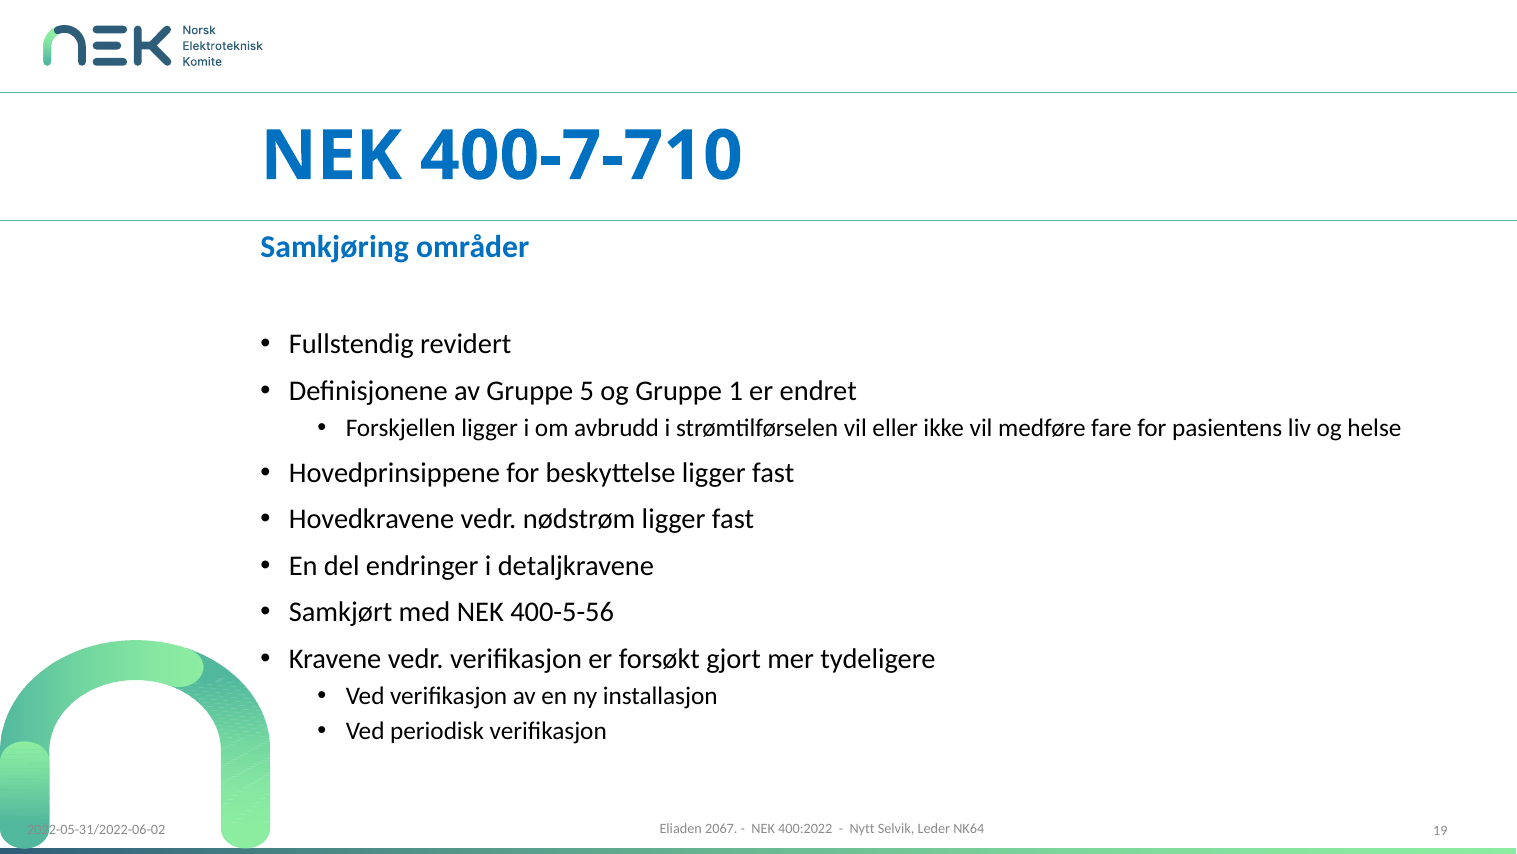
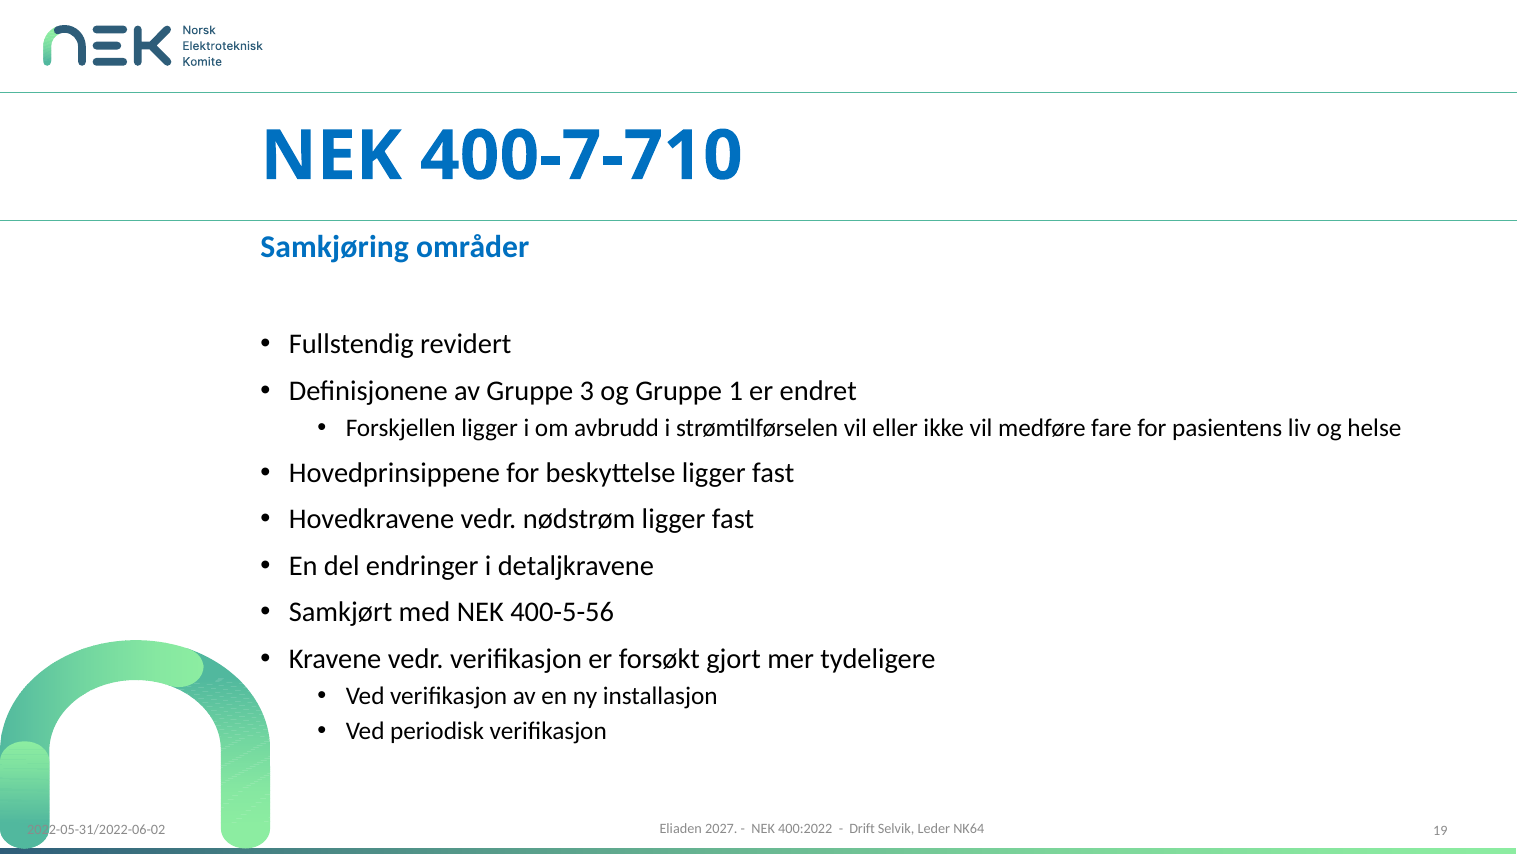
5: 5 -> 3
2067: 2067 -> 2027
Nytt: Nytt -> Drift
